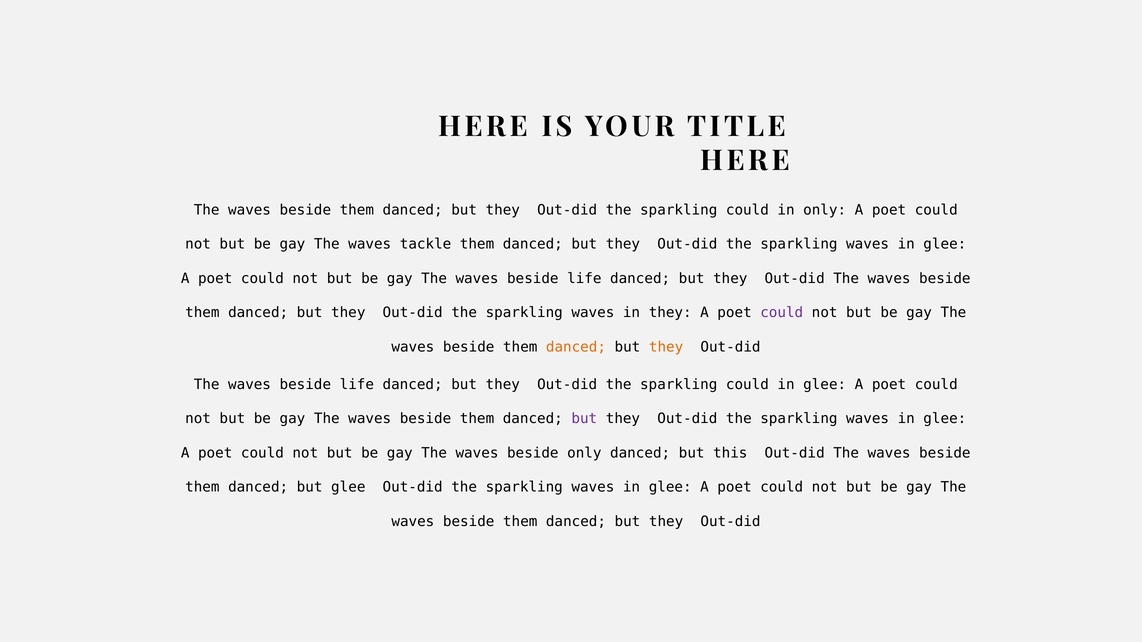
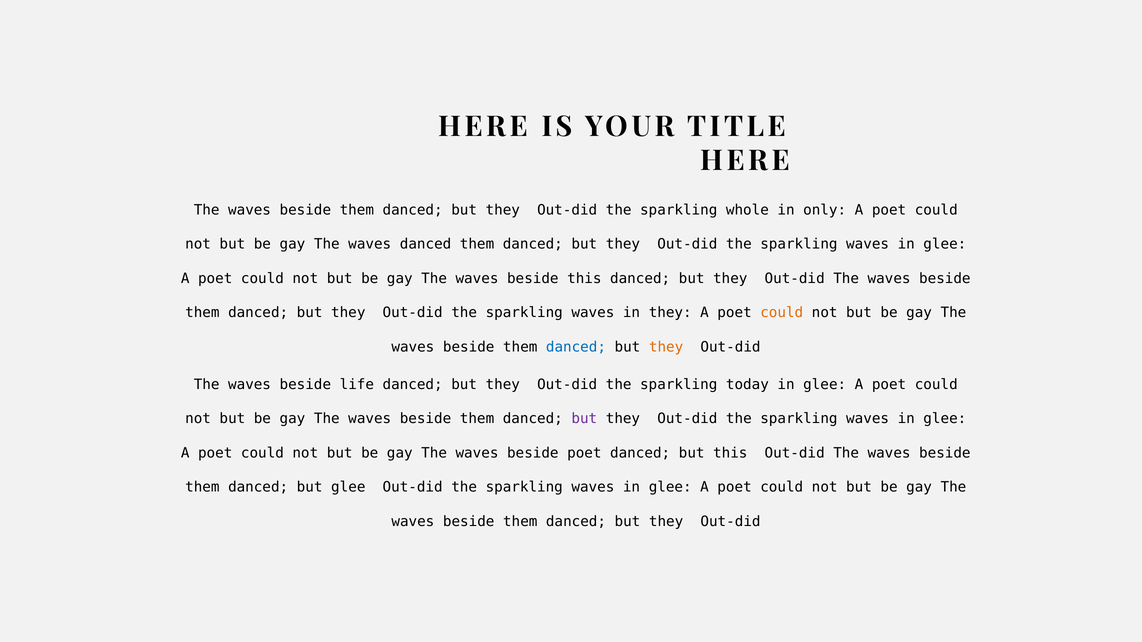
could at (747, 210): could -> whole
waves tackle: tackle -> danced
life at (584, 279): life -> this
could at (782, 313) colour: purple -> orange
danced at (576, 347) colour: orange -> blue
could at (747, 385): could -> today
beside only: only -> poet
